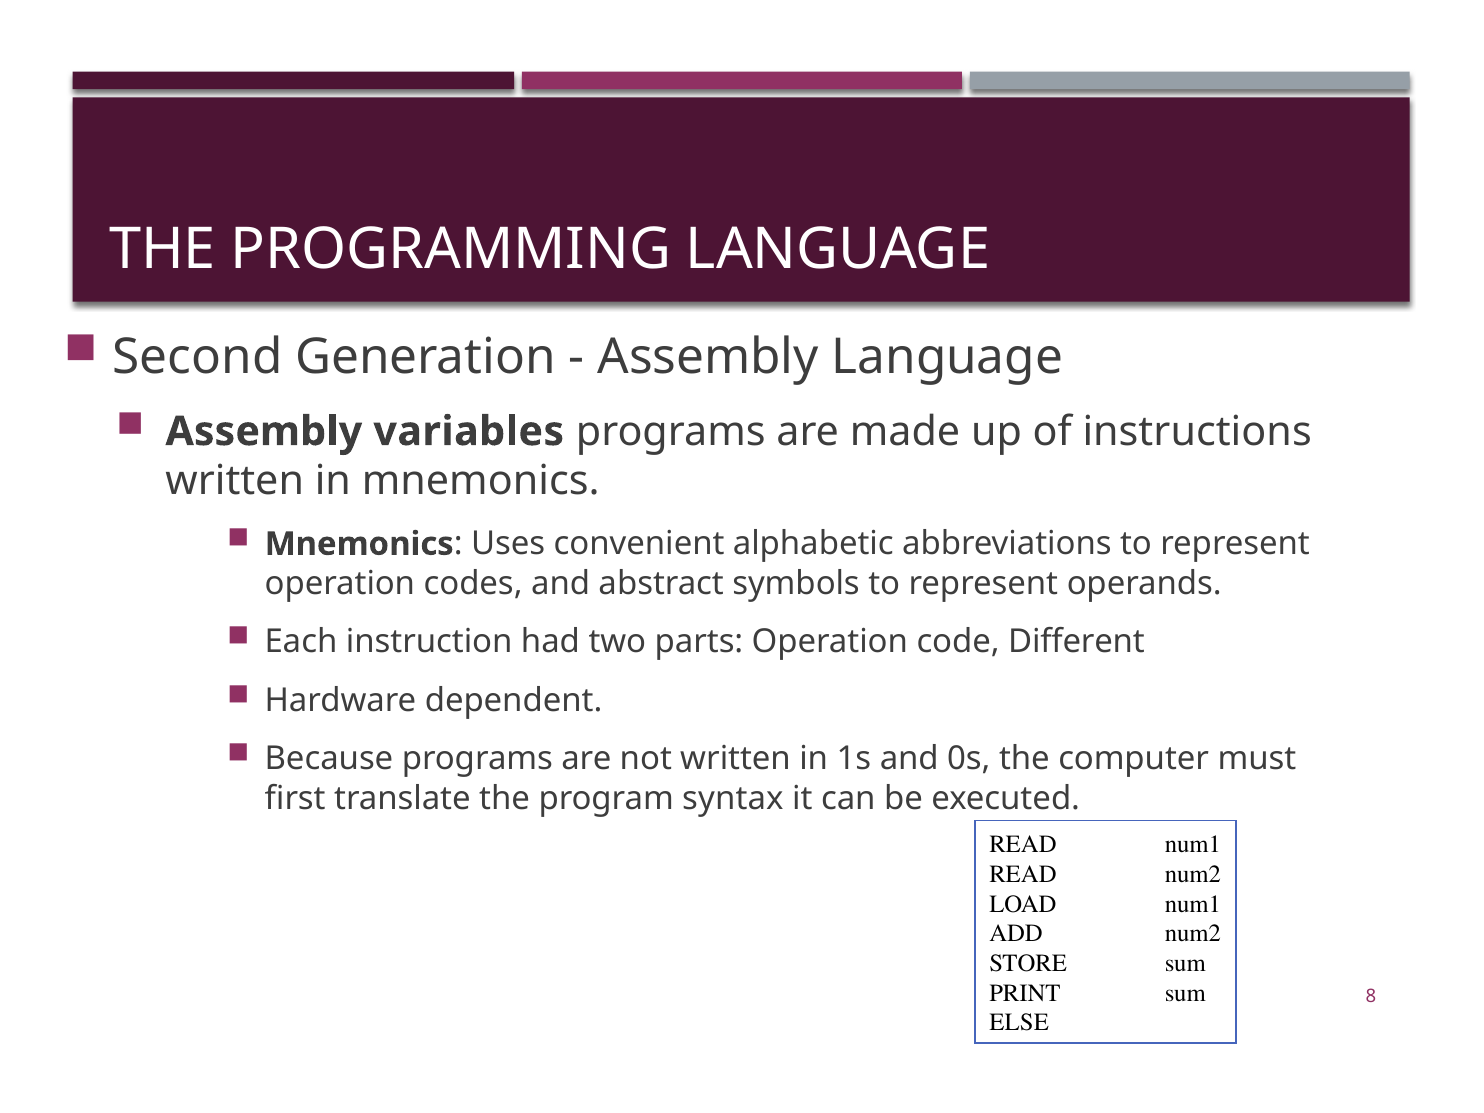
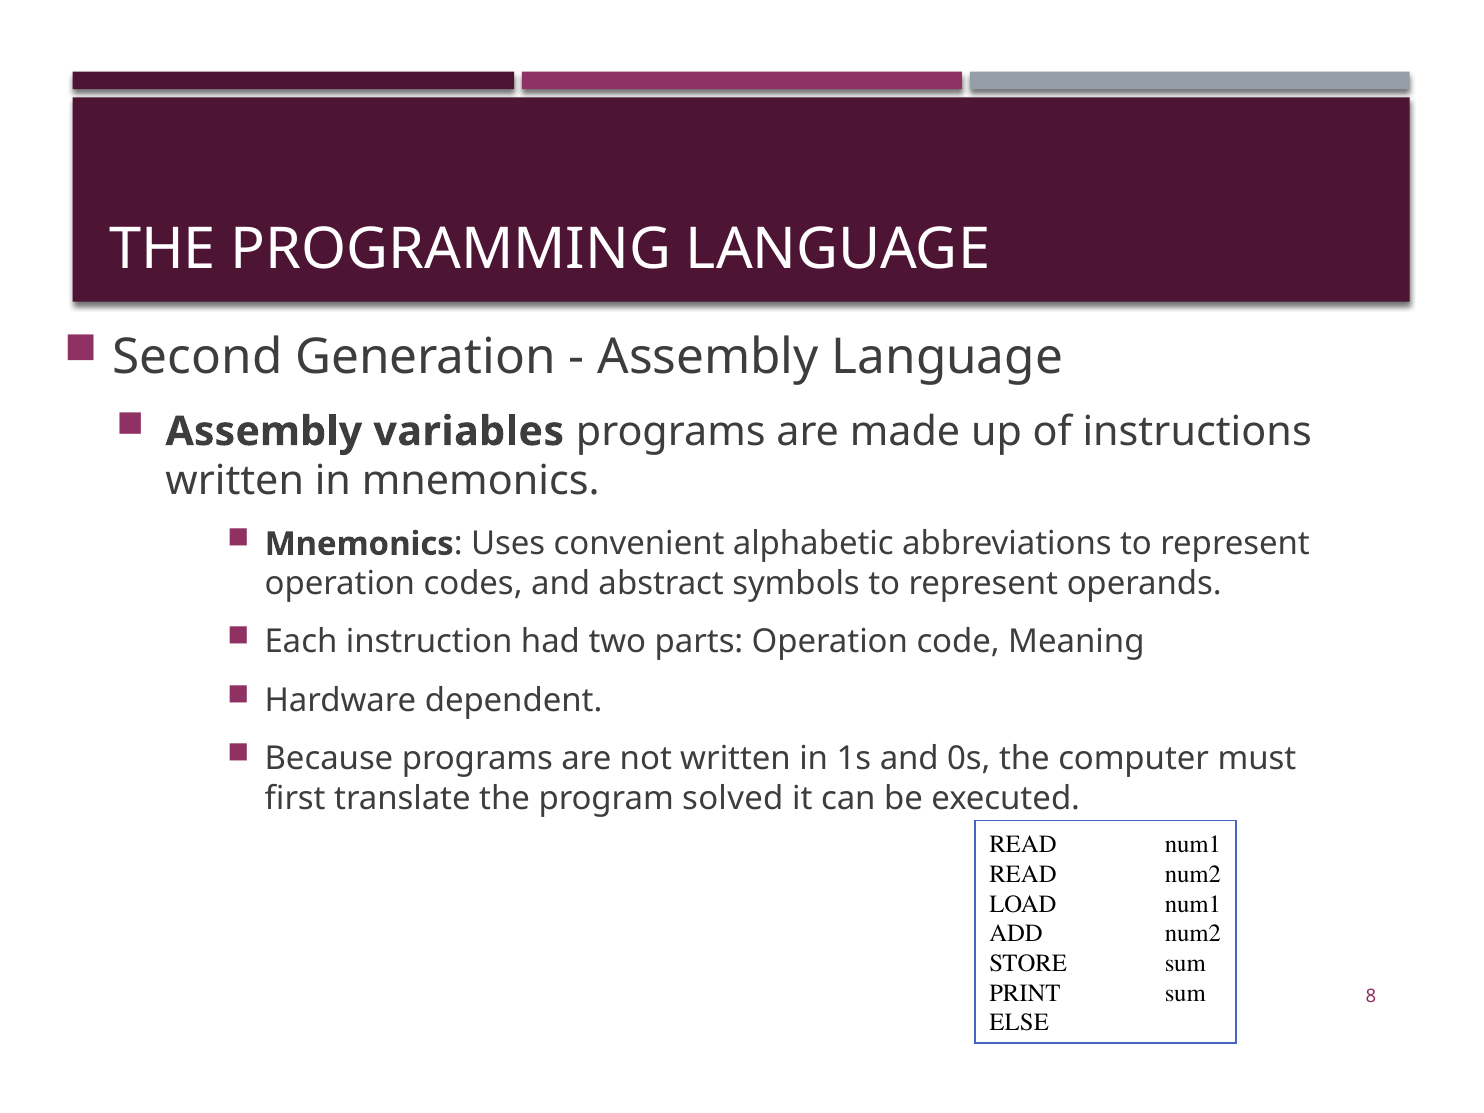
Different: Different -> Meaning
syntax: syntax -> solved
